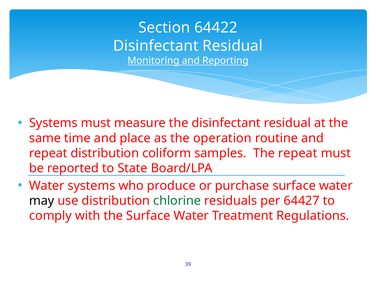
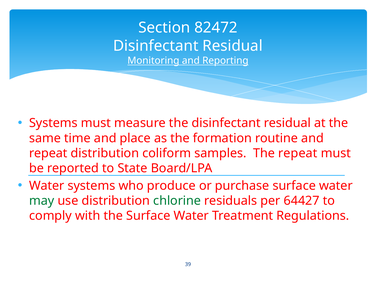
64422: 64422 -> 82472
operation: operation -> formation
may colour: black -> green
